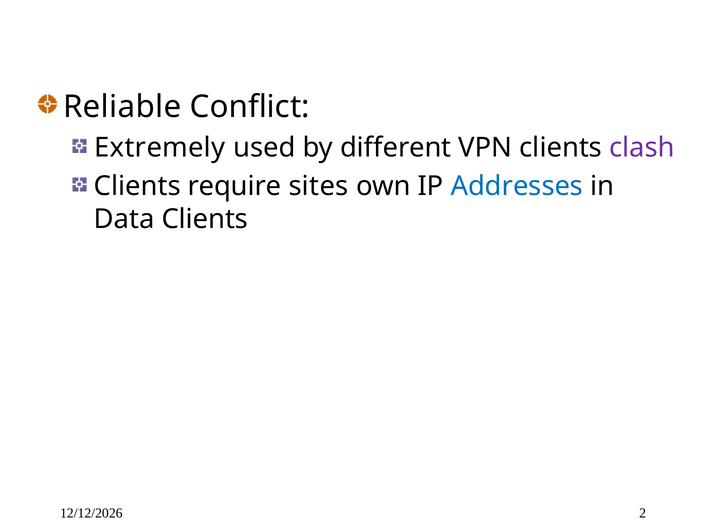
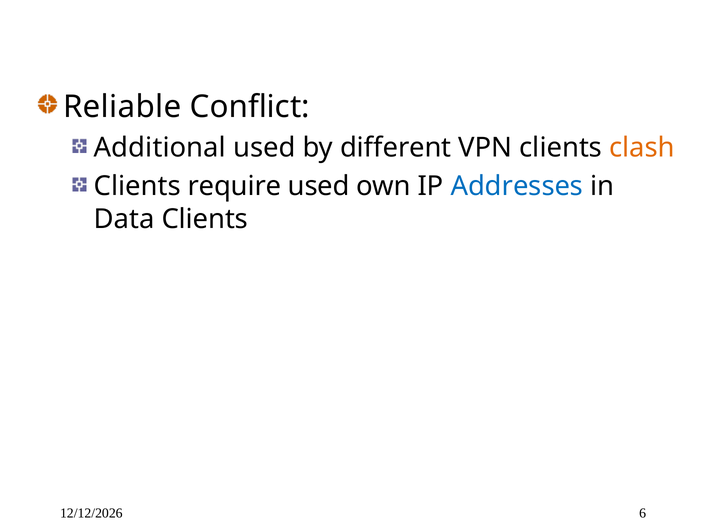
Extremely: Extremely -> Additional
clash colour: purple -> orange
require sites: sites -> used
2: 2 -> 6
